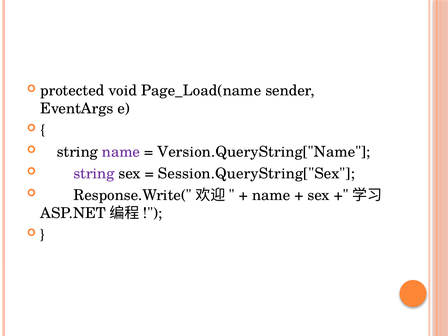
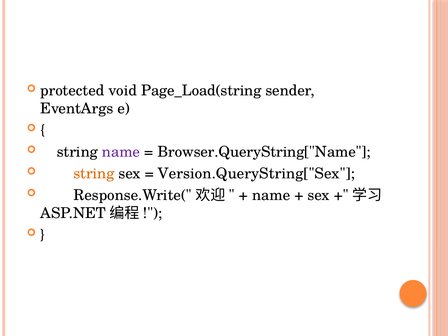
Page_Load(name: Page_Load(name -> Page_Load(string
Version.QueryString["Name: Version.QueryString["Name -> Browser.QueryString["Name
string at (94, 174) colour: purple -> orange
Session.QueryString["Sex: Session.QueryString["Sex -> Version.QueryString["Sex
